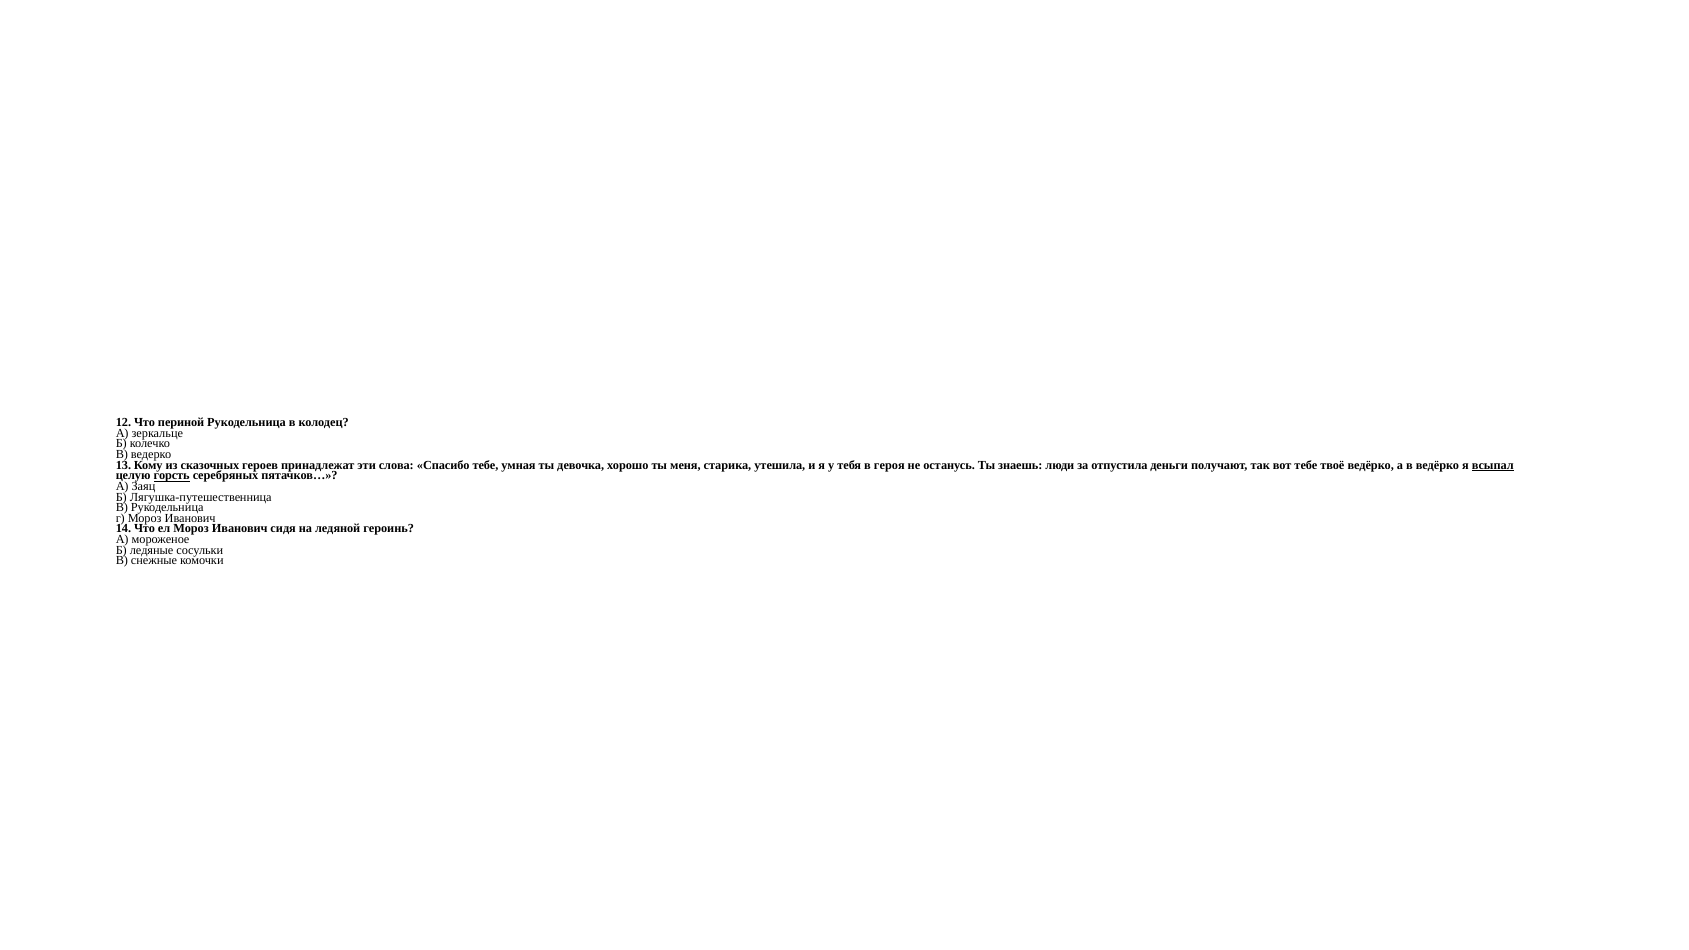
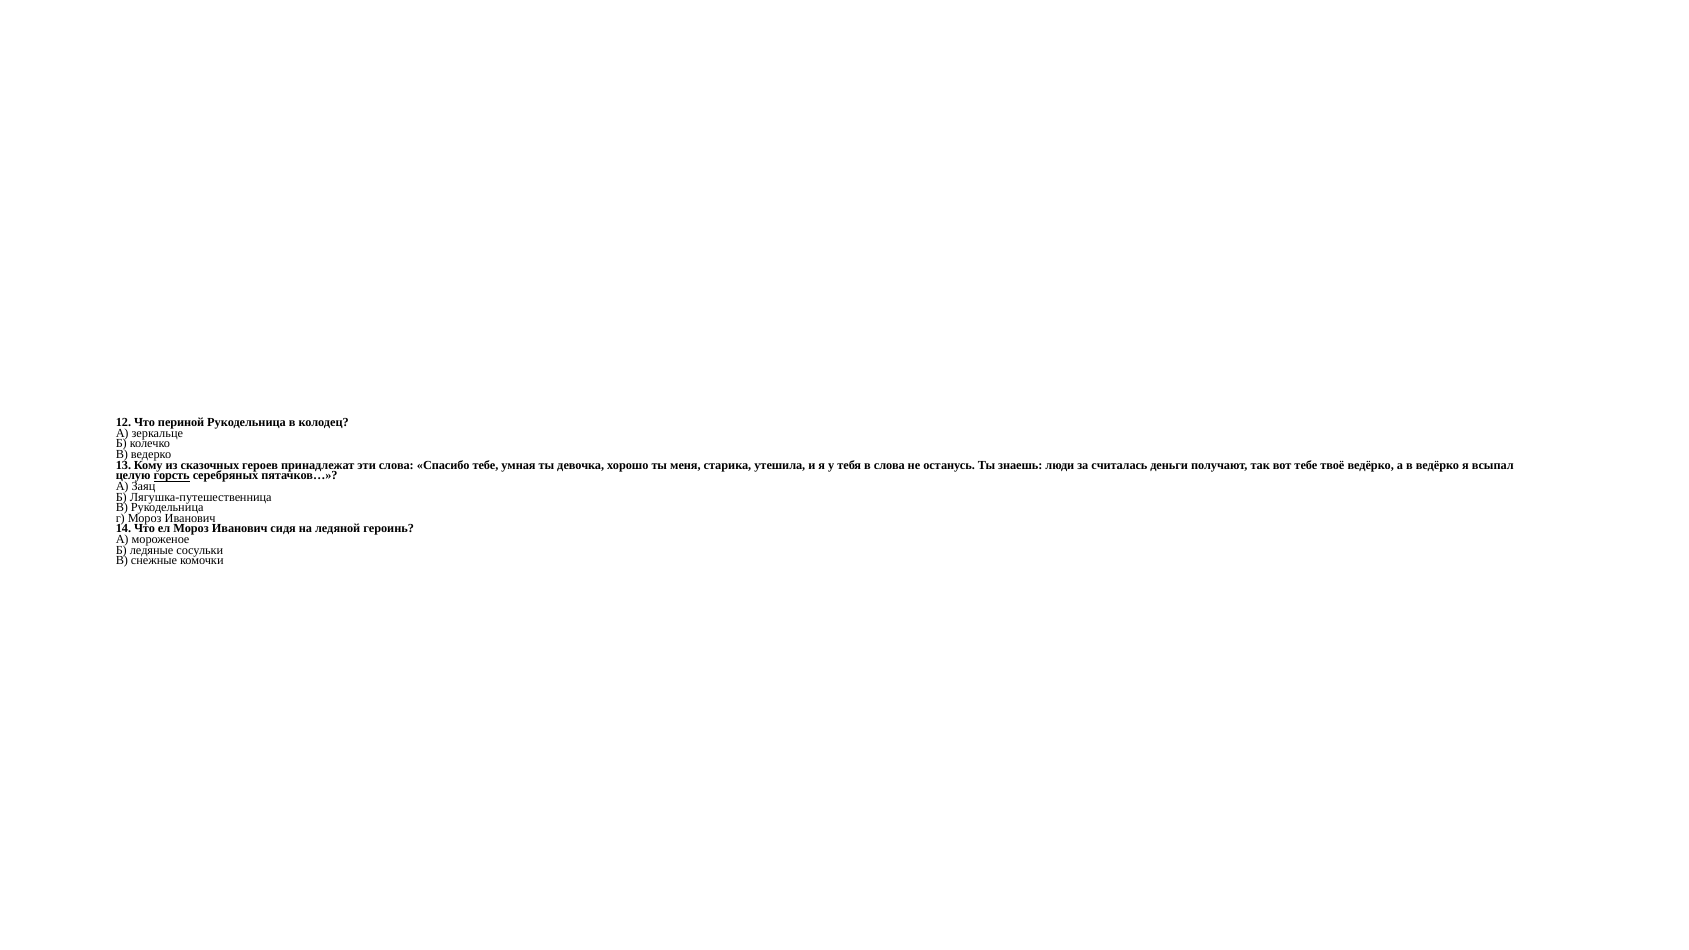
в героя: героя -> слова
отпустила: отпустила -> считалась
всыпал underline: present -> none
